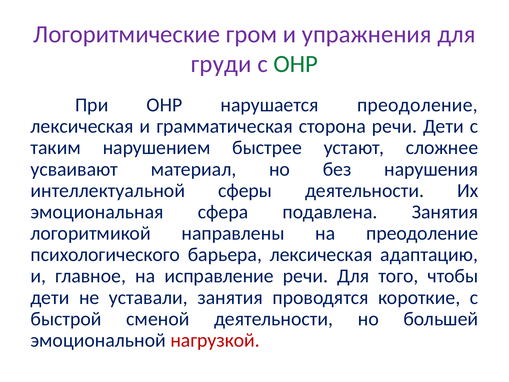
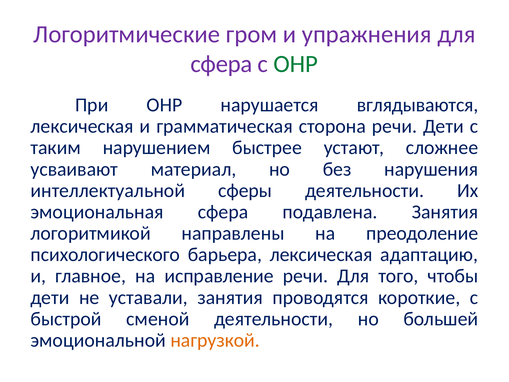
груди at (221, 64): груди -> сфера
нарушается преодоление: преодоление -> вглядываются
нагрузкой colour: red -> orange
